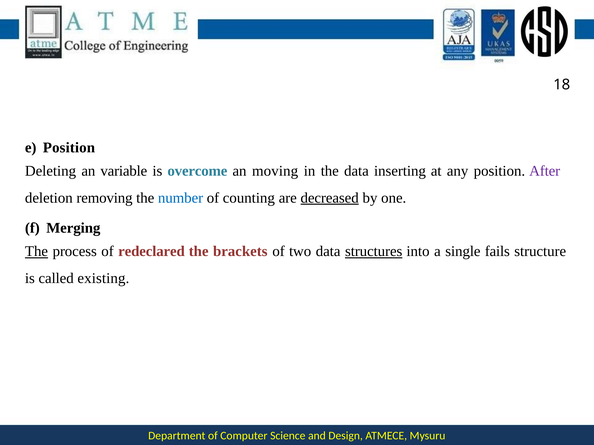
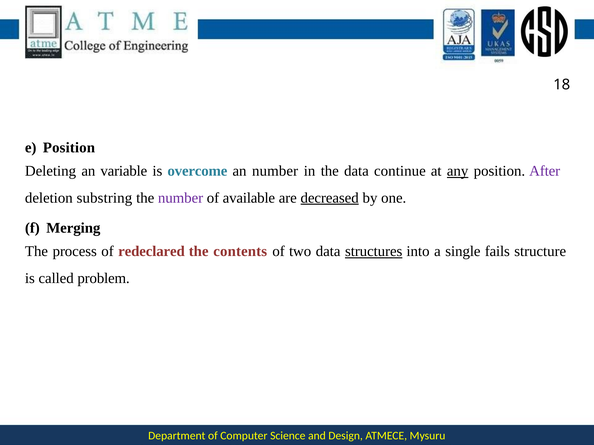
an moving: moving -> number
inserting: inserting -> continue
any underline: none -> present
removing: removing -> substring
number at (181, 198) colour: blue -> purple
counting: counting -> available
The at (36, 252) underline: present -> none
brackets: brackets -> contents
existing: existing -> problem
